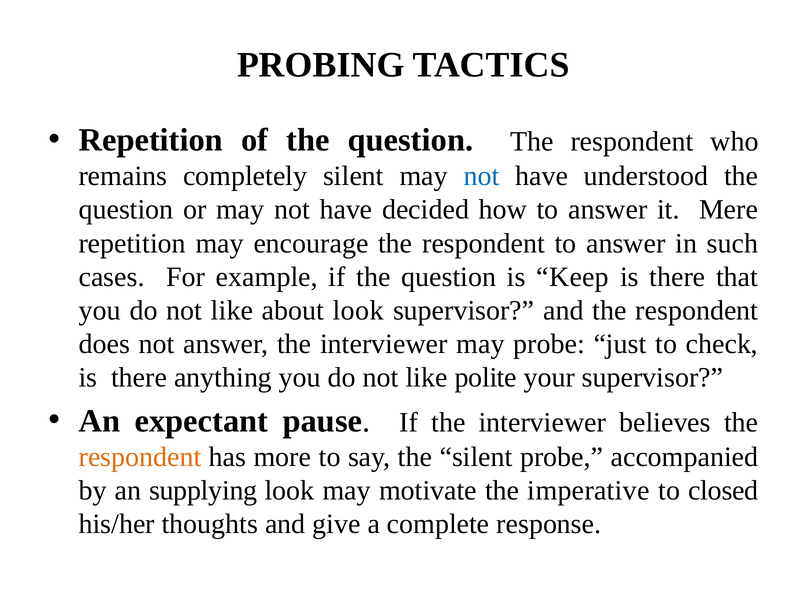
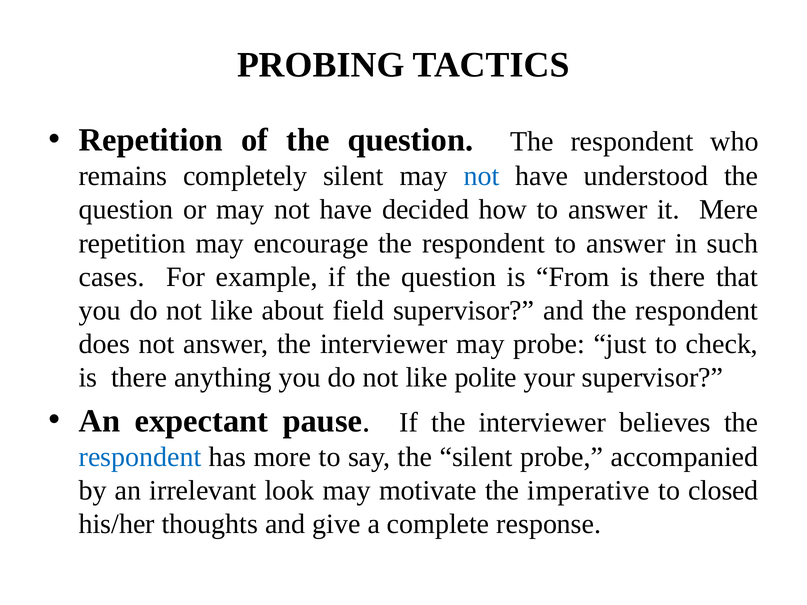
Keep: Keep -> From
about look: look -> field
respondent at (140, 457) colour: orange -> blue
supplying: supplying -> irrelevant
